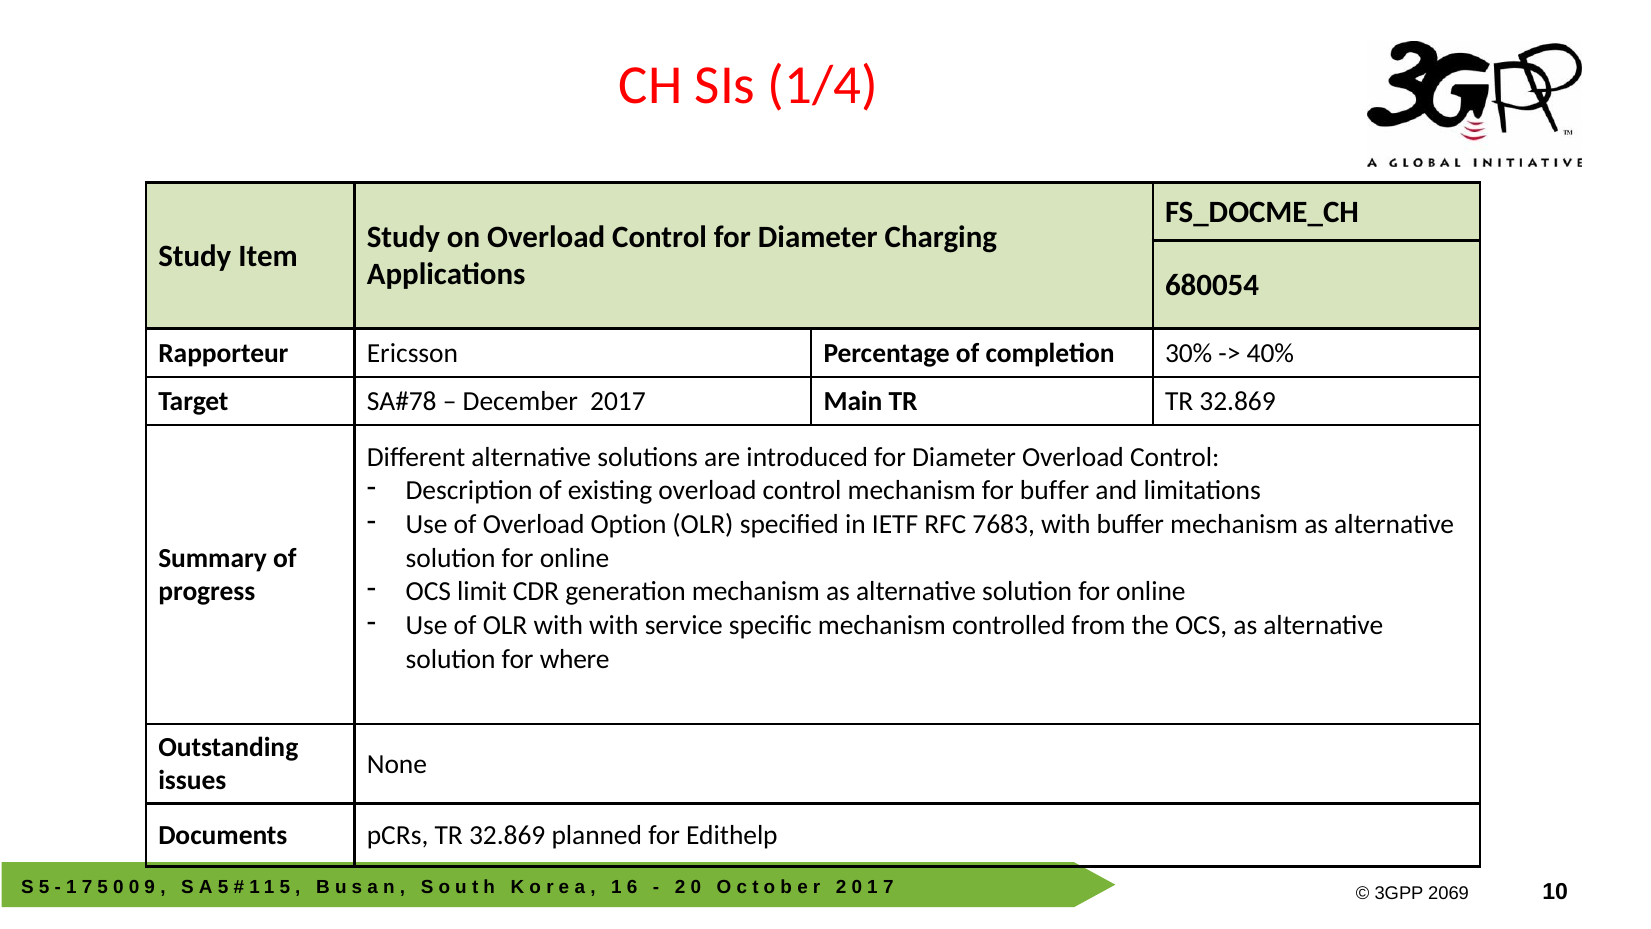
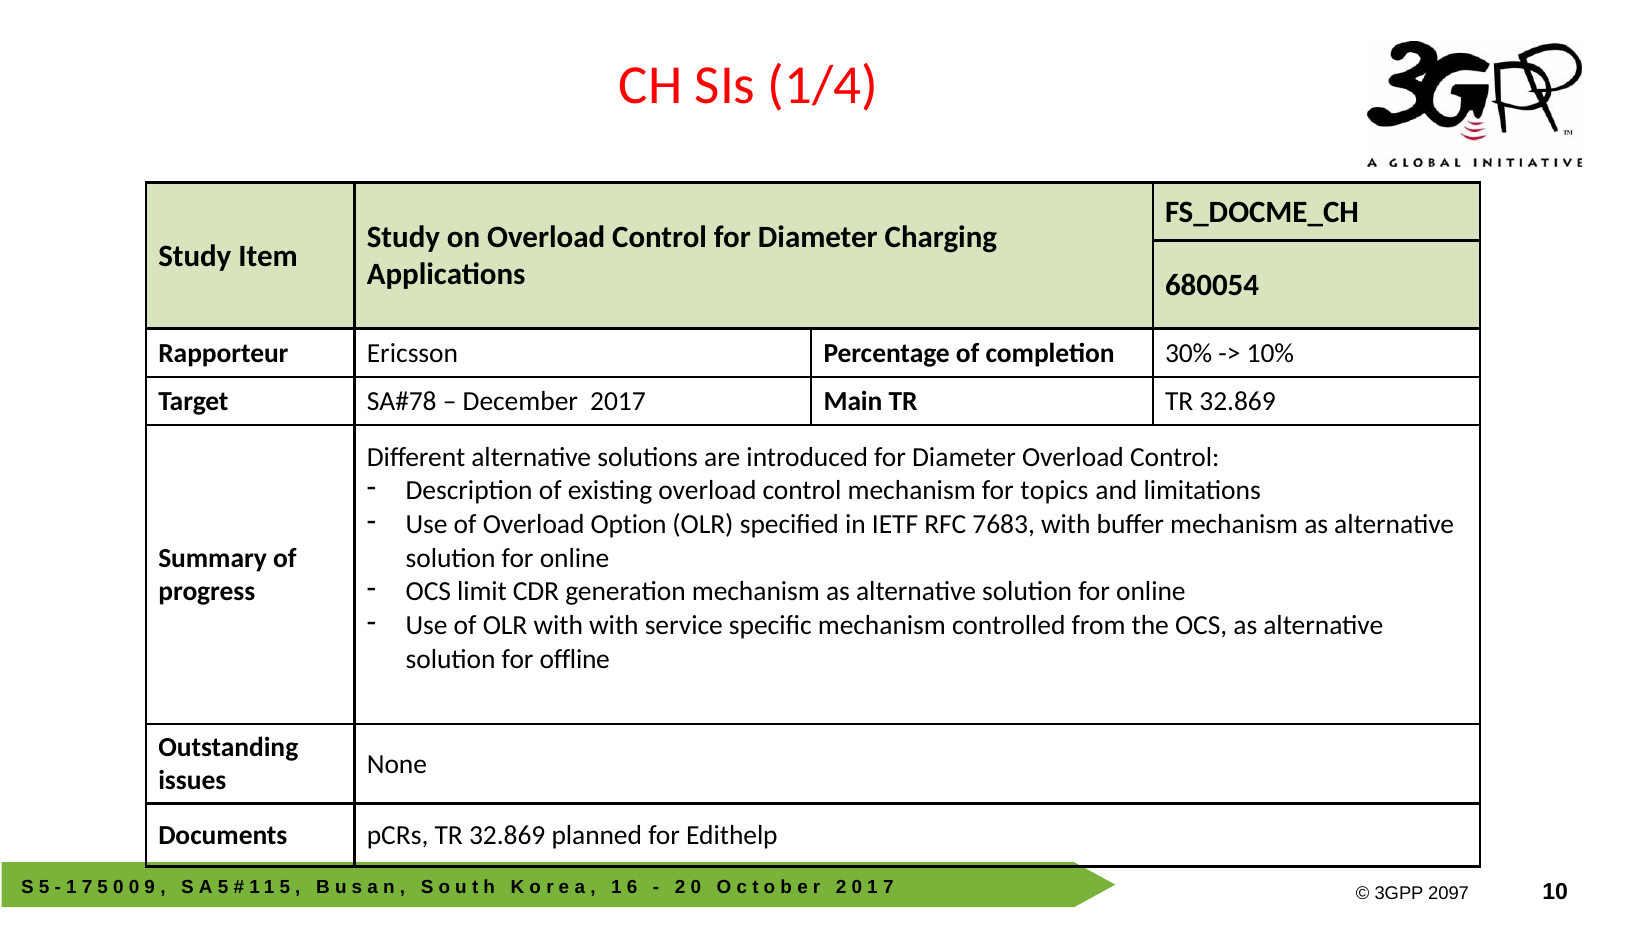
40%: 40% -> 10%
for buffer: buffer -> topics
where: where -> offline
2069: 2069 -> 2097
